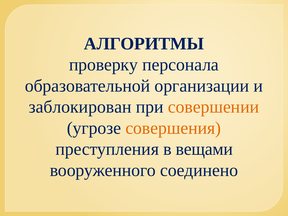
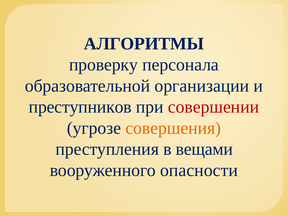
заблокирован: заблокирован -> преступников
совершении colour: orange -> red
соединено: соединено -> опасности
